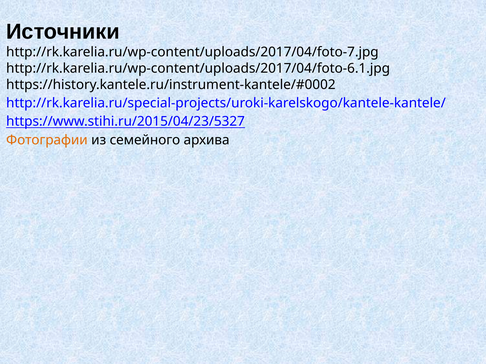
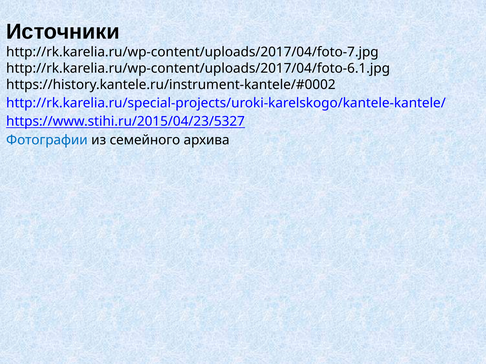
Фотографии colour: orange -> blue
